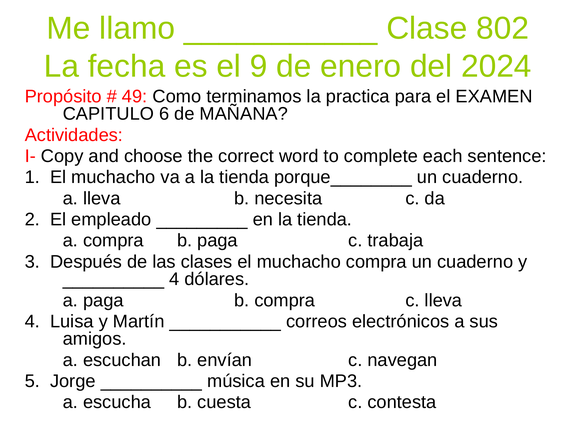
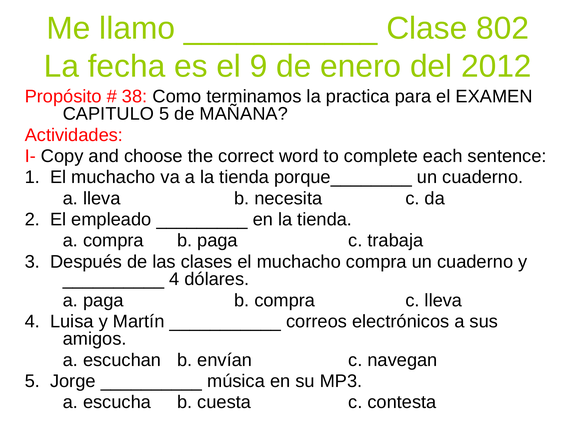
2024: 2024 -> 2012
49: 49 -> 38
CAPITULO 6: 6 -> 5
